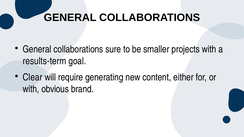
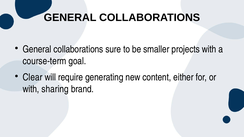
results-term: results-term -> course-term
obvious: obvious -> sharing
